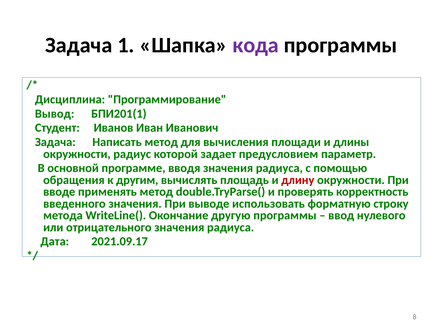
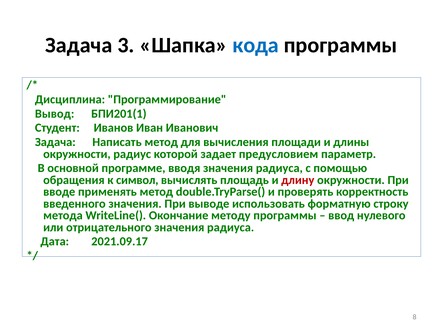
1: 1 -> 3
кода colour: purple -> blue
другим: другим -> символ
другую: другую -> методу
